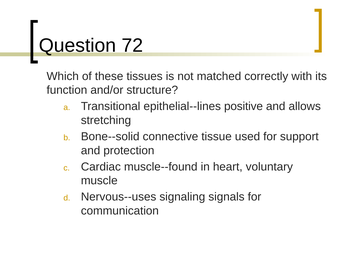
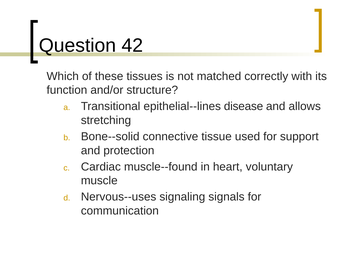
72: 72 -> 42
positive: positive -> disease
